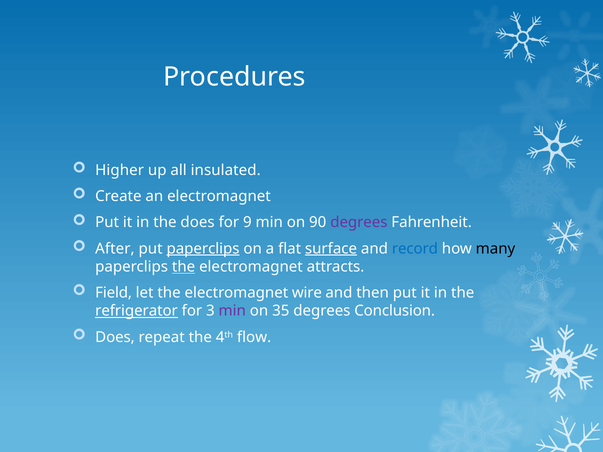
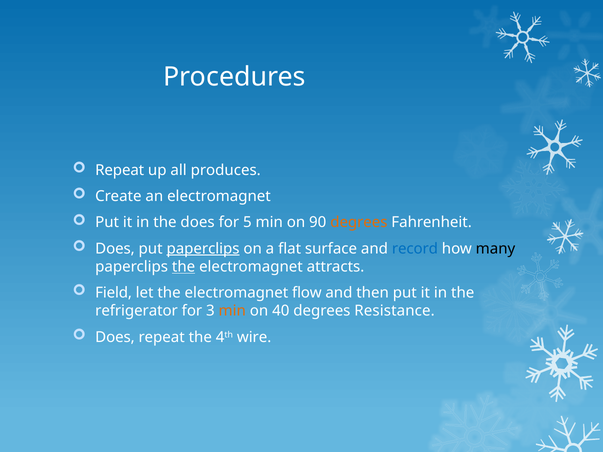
Higher at (120, 170): Higher -> Repeat
insulated: insulated -> produces
9: 9 -> 5
degrees at (359, 223) colour: purple -> orange
After at (115, 249): After -> Does
surface underline: present -> none
wire: wire -> flow
refrigerator underline: present -> none
min at (232, 311) colour: purple -> orange
35: 35 -> 40
Conclusion: Conclusion -> Resistance
flow: flow -> wire
